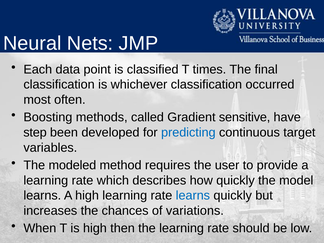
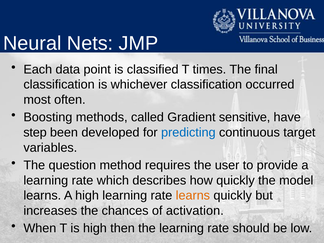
modeled: modeled -> question
learns at (193, 196) colour: blue -> orange
variations: variations -> activation
